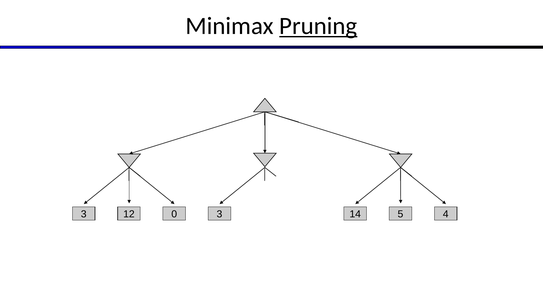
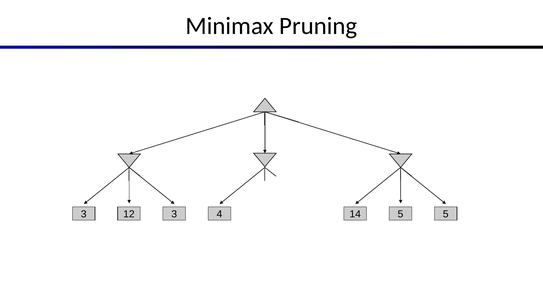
Pruning underline: present -> none
12 0: 0 -> 3
3 3: 3 -> 4
5 4: 4 -> 5
